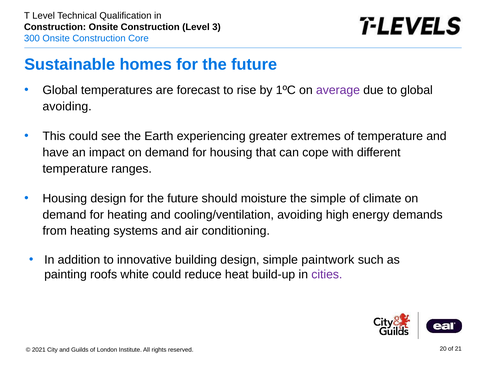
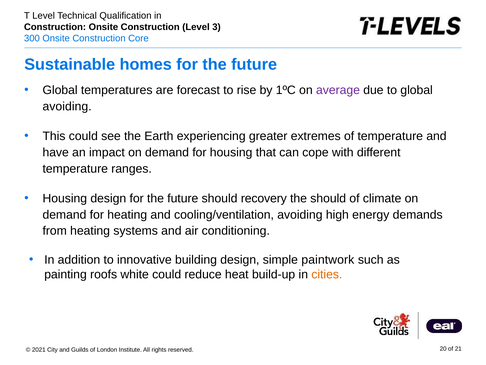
moisture: moisture -> recovery
the simple: simple -> should
cities colour: purple -> orange
